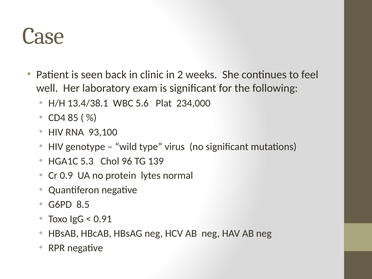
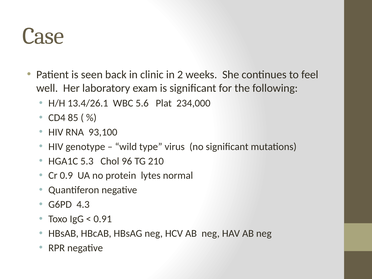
13.4/38.1: 13.4/38.1 -> 13.4/26.1
139: 139 -> 210
8.5: 8.5 -> 4.3
